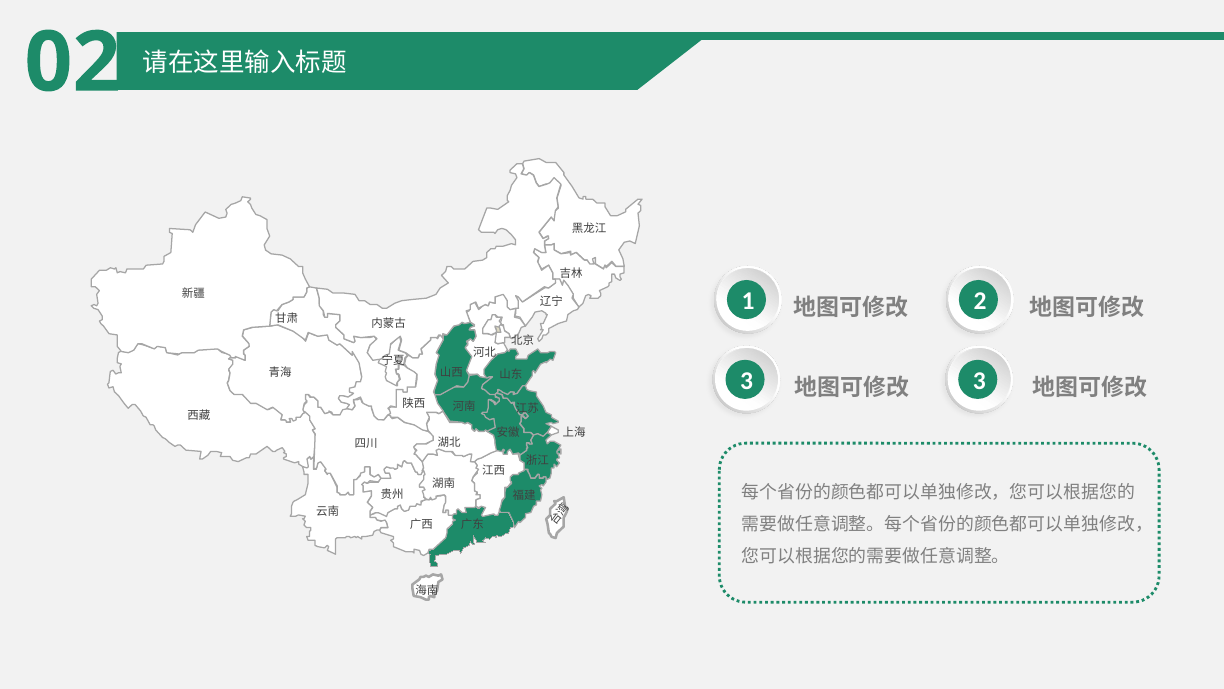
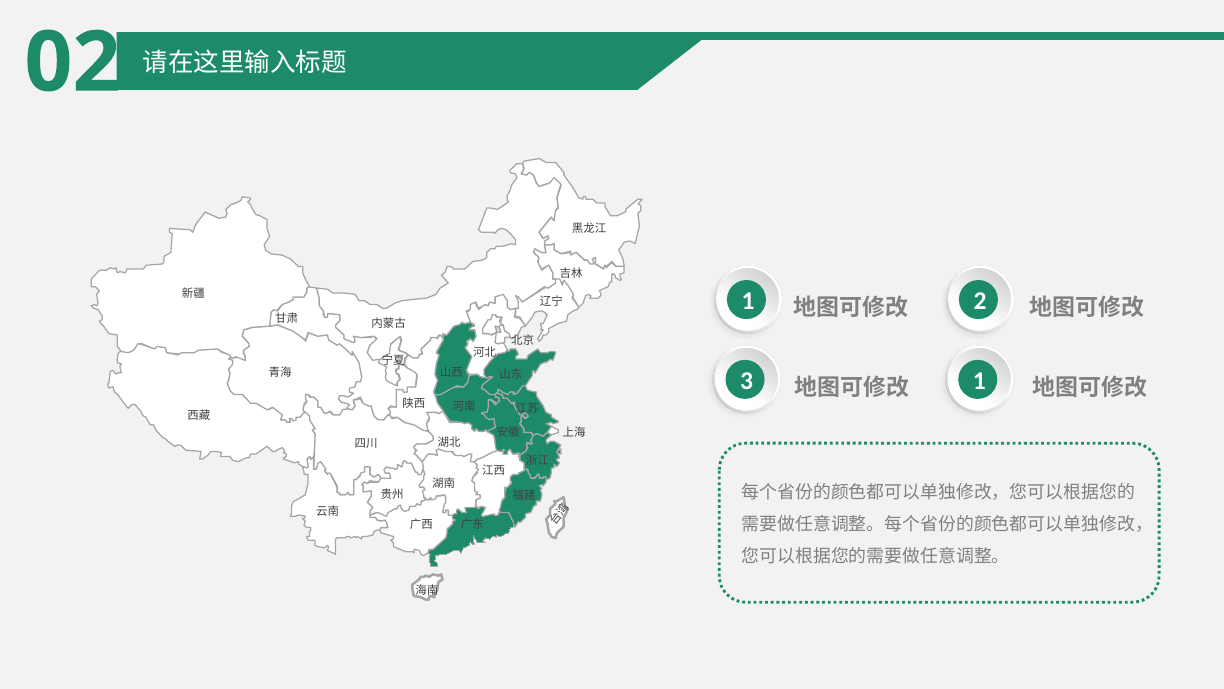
3 3: 3 -> 1
